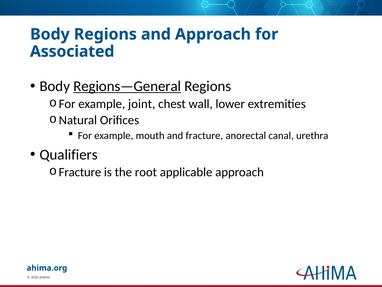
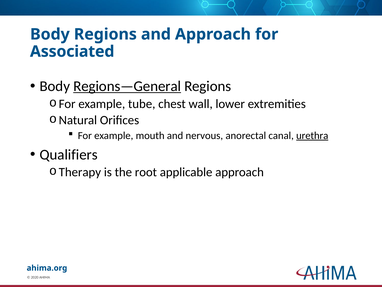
joint: joint -> tube
and fracture: fracture -> nervous
urethra underline: none -> present
Fracture at (80, 172): Fracture -> Therapy
